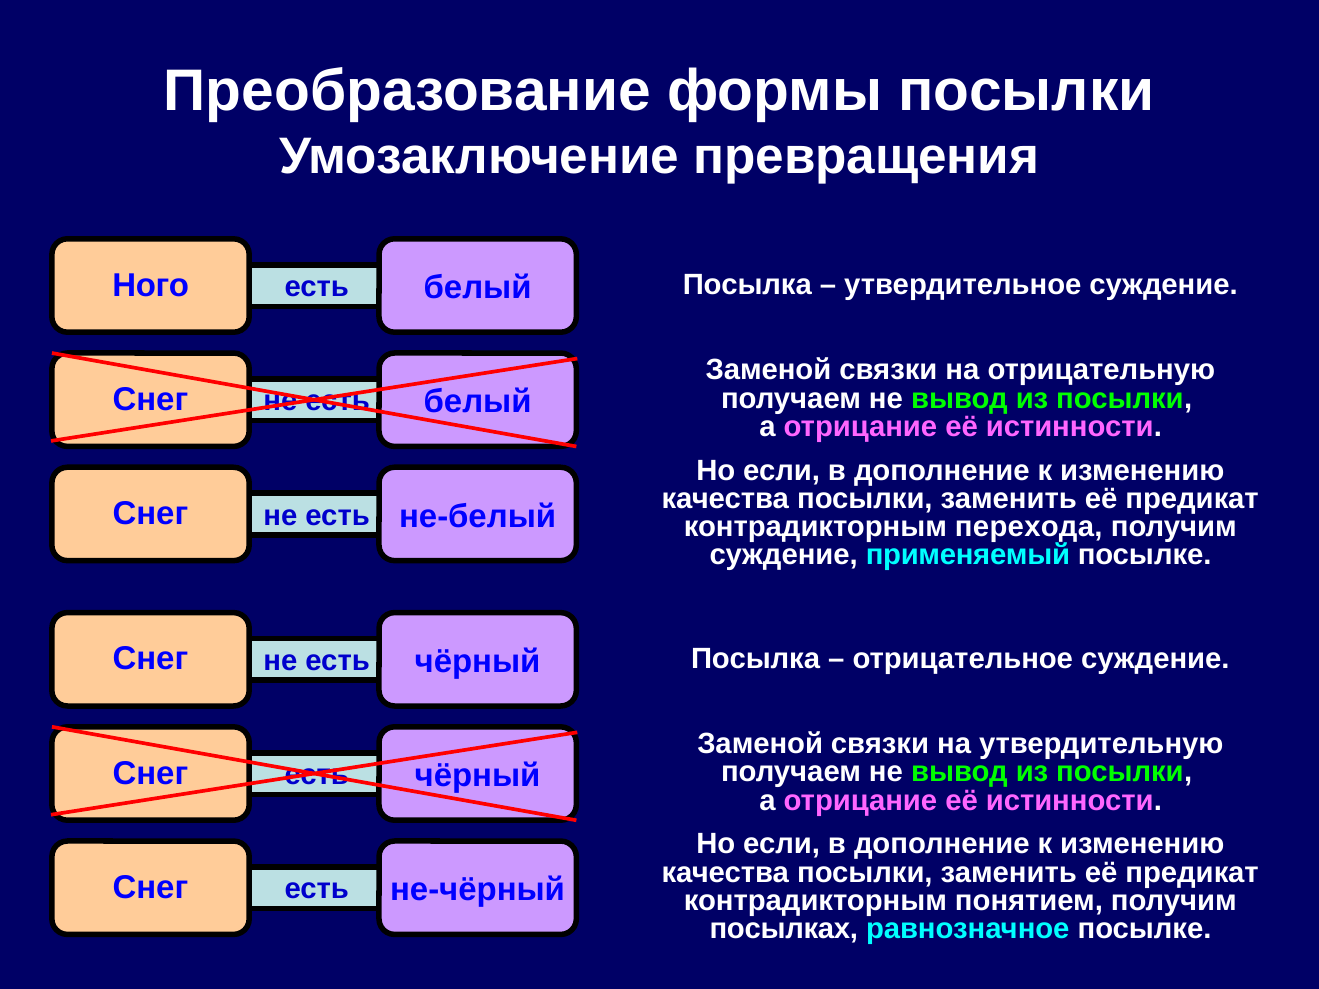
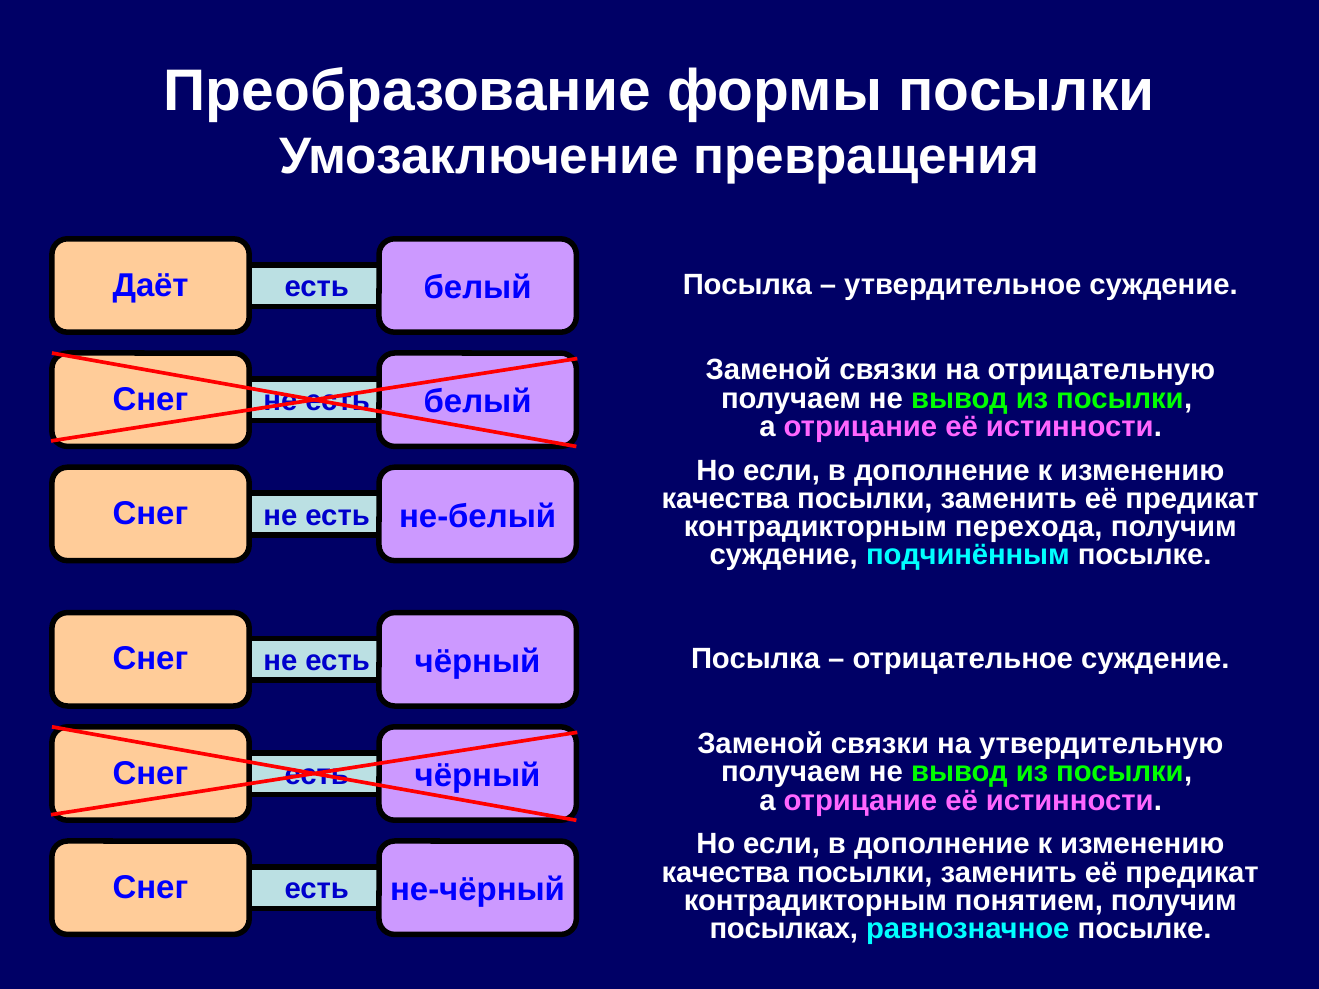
Ного: Ного -> Даёт
применяемый: применяемый -> подчинённым
